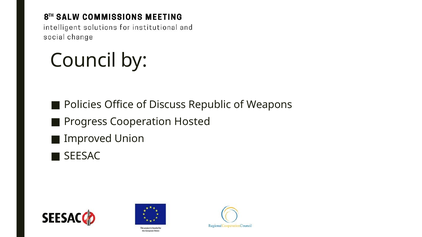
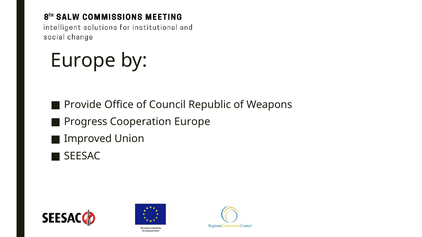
Council at (83, 61): Council -> Europe
Policies: Policies -> Provide
Discuss: Discuss -> Council
Cooperation Hosted: Hosted -> Europe
